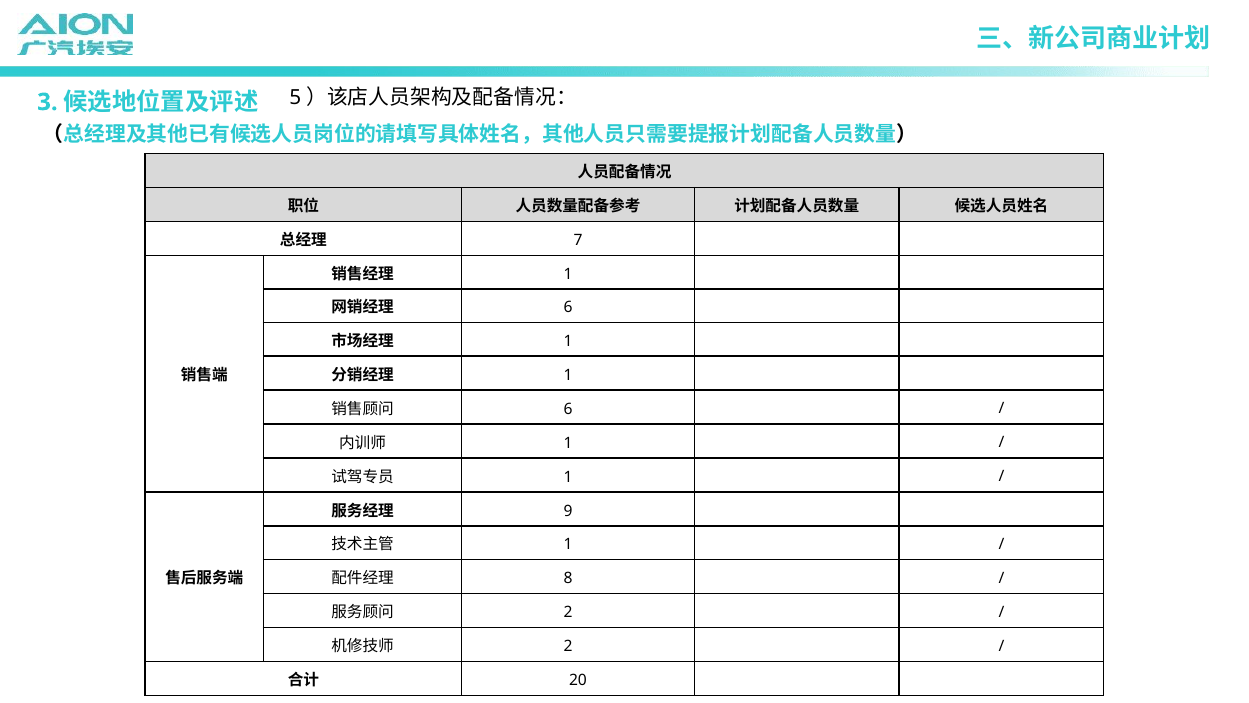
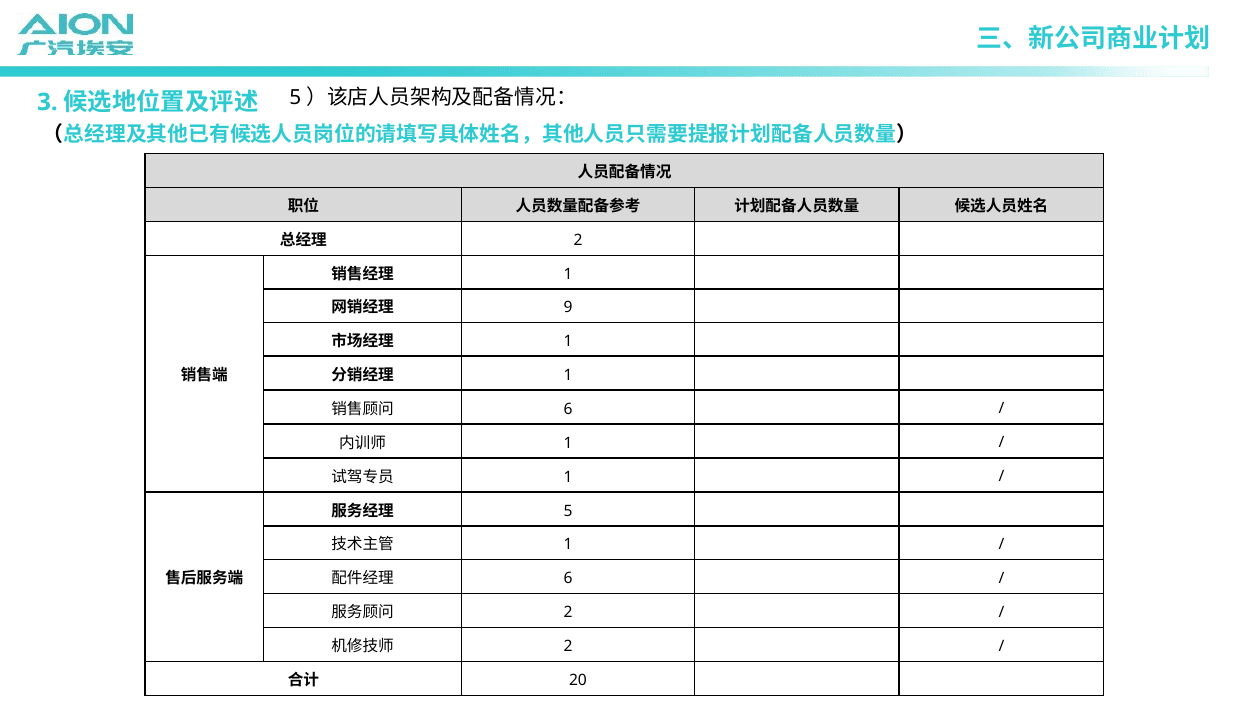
7 at (578, 240): 7 -> 2
6 at (568, 308): 6 -> 9
9: 9 -> 5
8 at (568, 578): 8 -> 6
